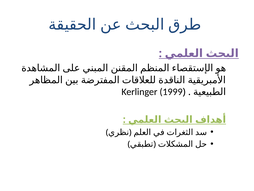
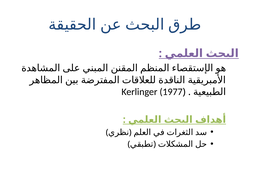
1999: 1999 -> 1977
